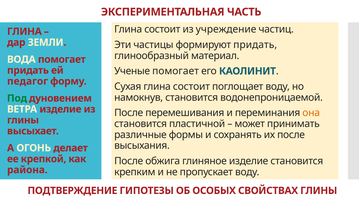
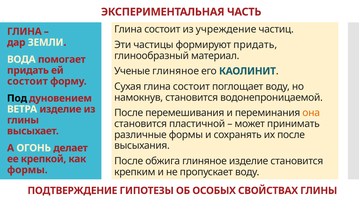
Ученые помогает: помогает -> глиняное
педагог at (28, 81): педагог -> состоит
Под colour: green -> black
района at (27, 170): района -> формы
